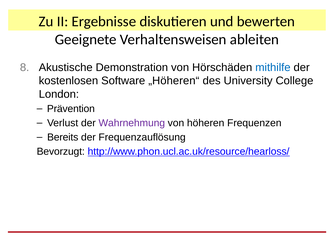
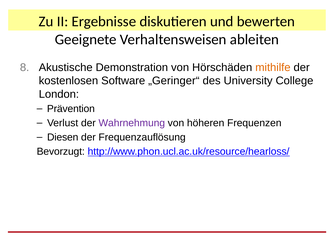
mithilfe colour: blue -> orange
„Höheren“: „Höheren“ -> „Geringer“
Bereits: Bereits -> Diesen
